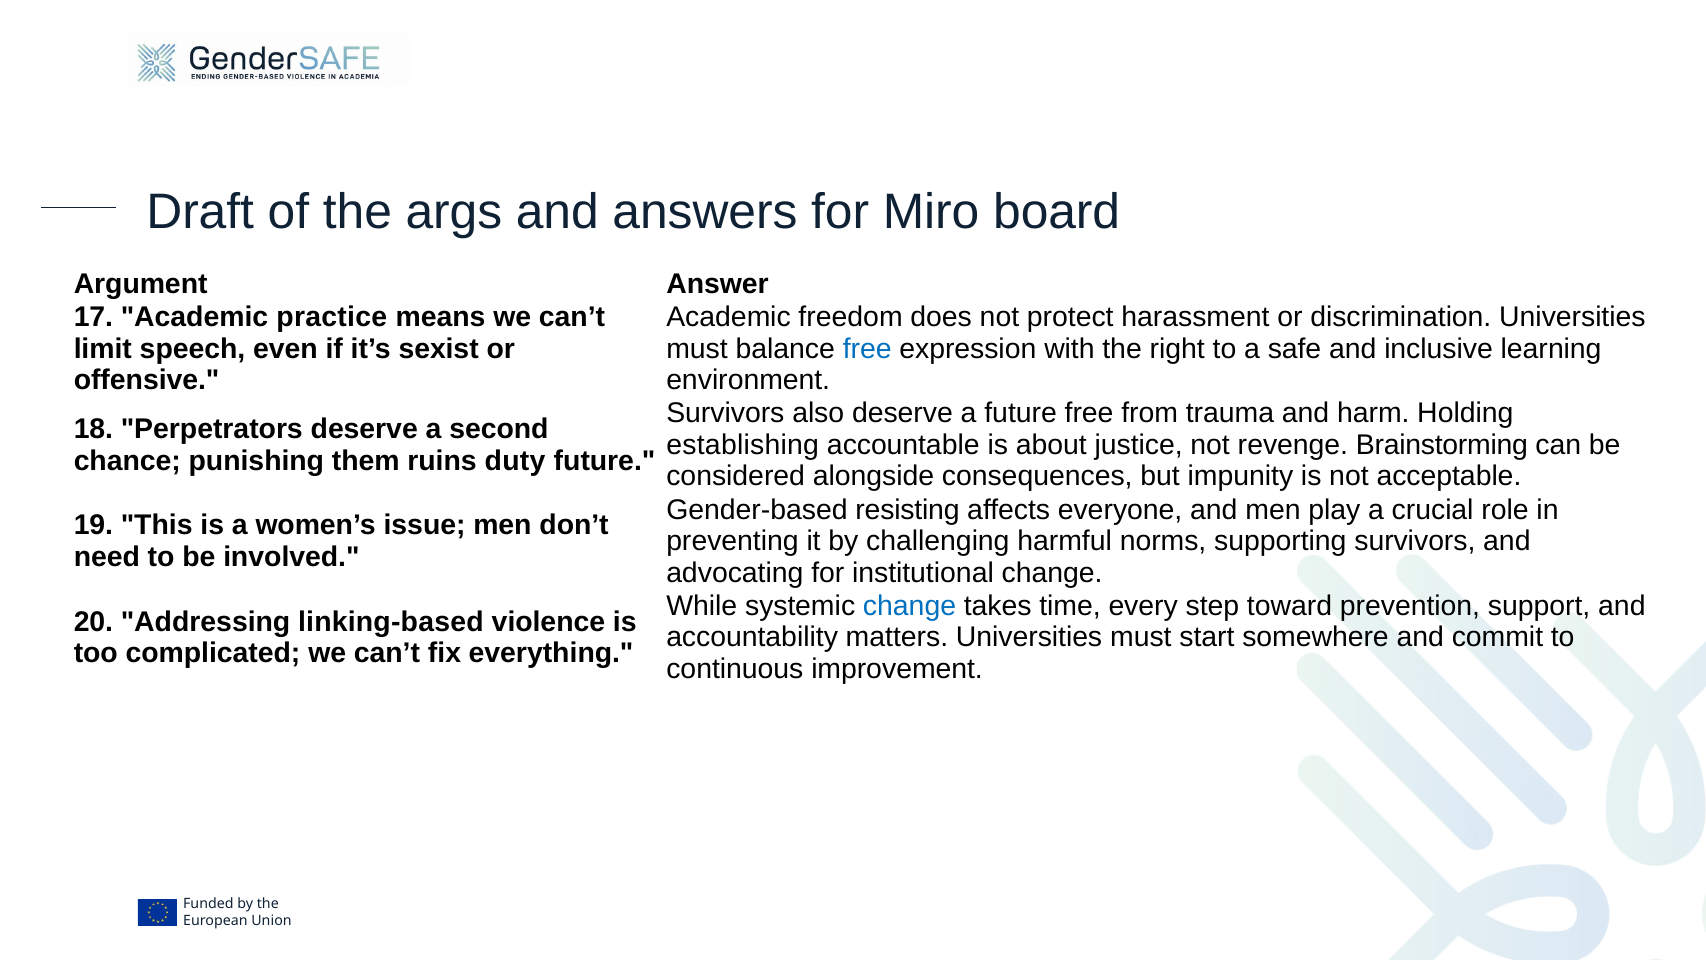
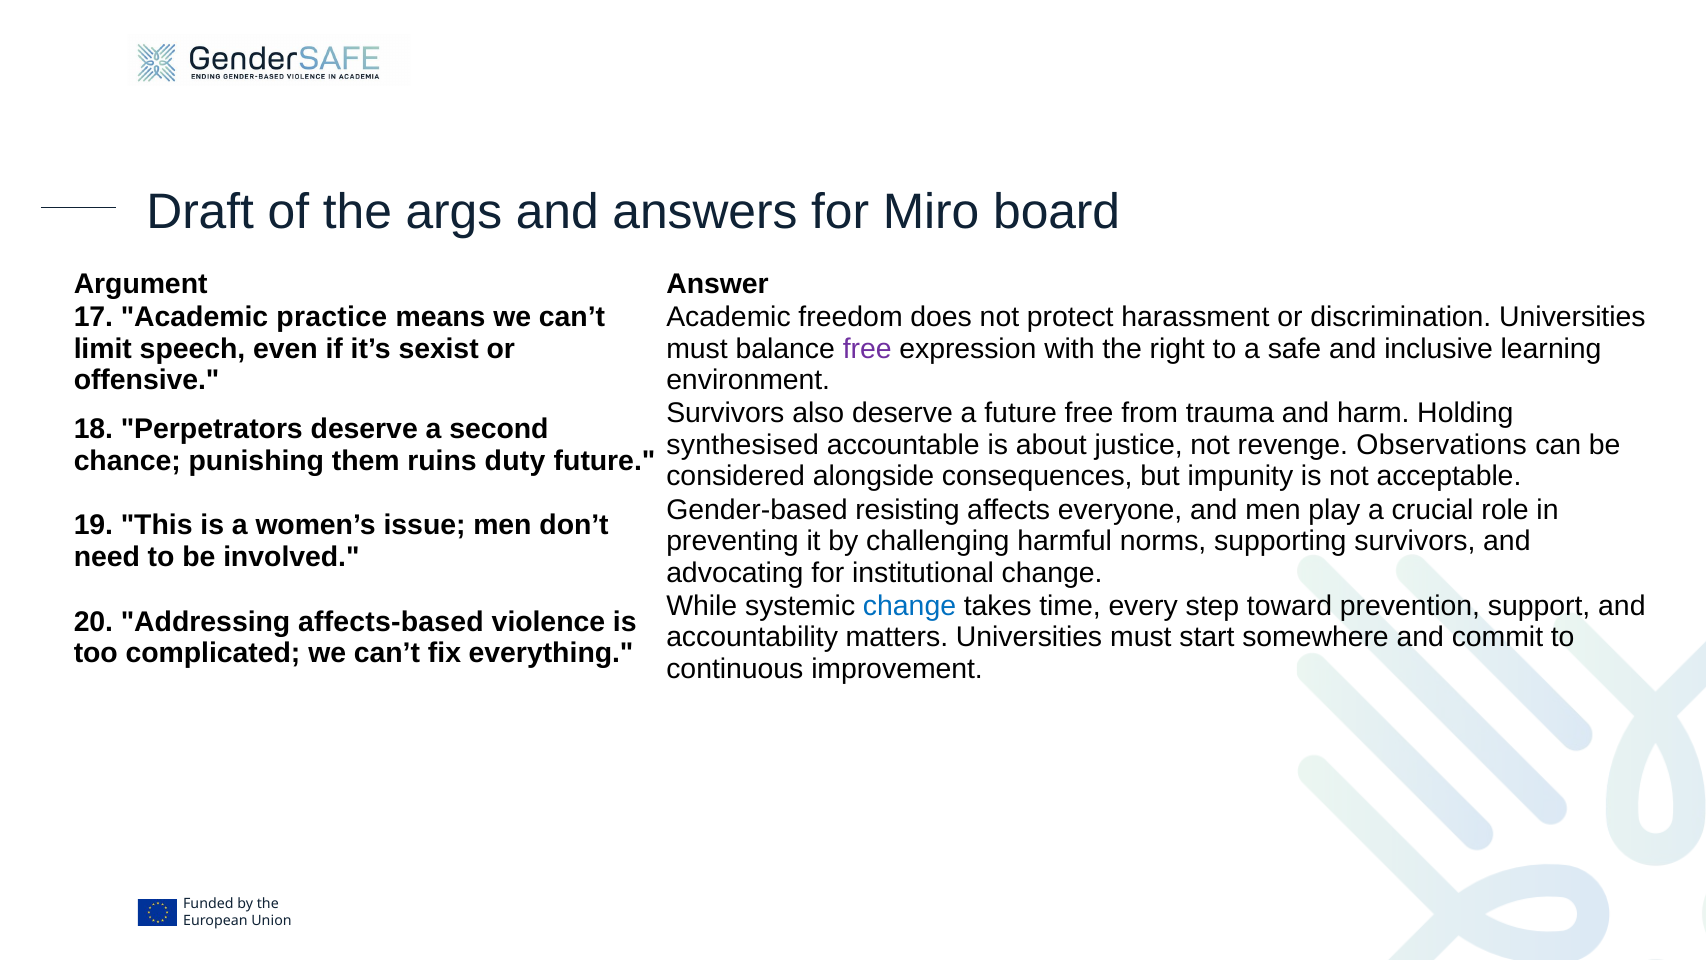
free at (867, 349) colour: blue -> purple
establishing: establishing -> synthesised
Brainstorming: Brainstorming -> Observations
linking-based: linking-based -> affects-based
